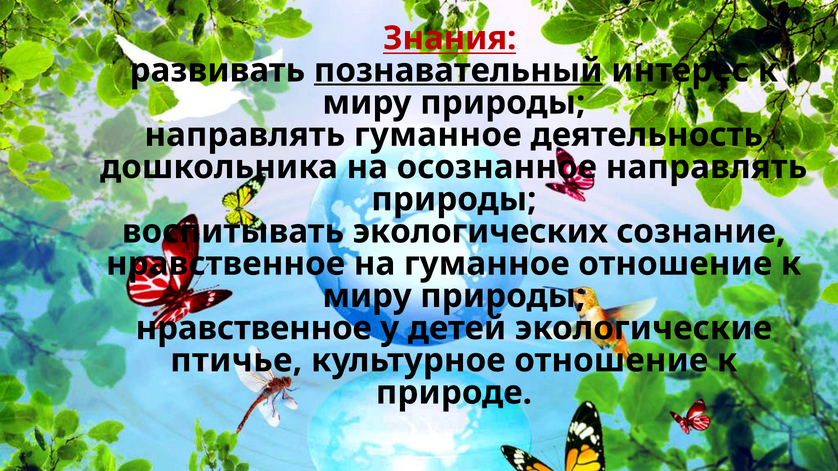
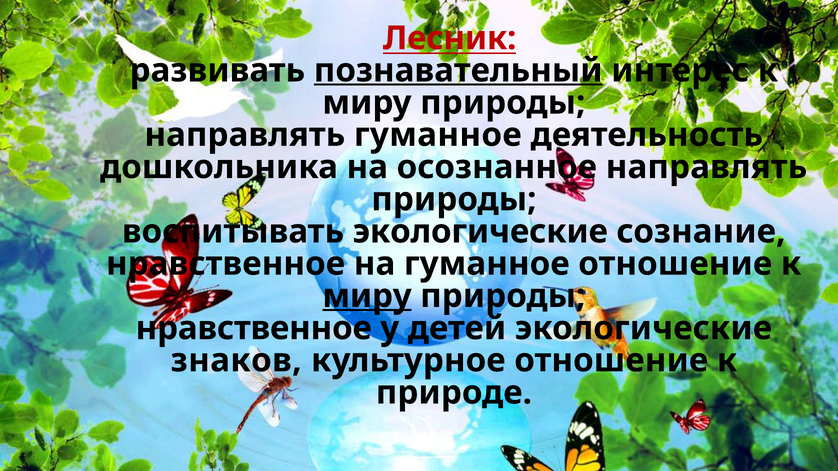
Знания: Знания -> Лесник
воспитывать экологических: экологических -> экологические
миру at (367, 296) underline: none -> present
птичье: птичье -> знаков
